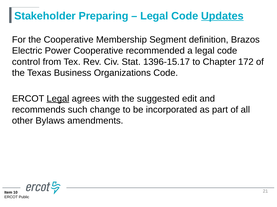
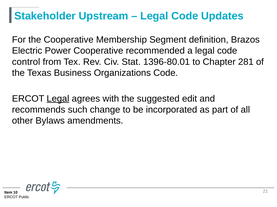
Preparing: Preparing -> Upstream
Updates underline: present -> none
1396-15.17: 1396-15.17 -> 1396-80.01
172: 172 -> 281
